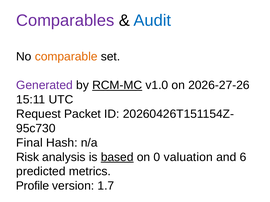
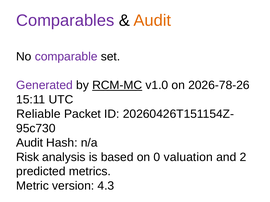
Audit at (152, 20) colour: blue -> orange
comparable colour: orange -> purple
2026-27-26: 2026-27-26 -> 2026-78-26
Request: Request -> Reliable
Final at (29, 143): Final -> Audit
based underline: present -> none
6: 6 -> 2
Profile: Profile -> Metric
1.7: 1.7 -> 4.3
